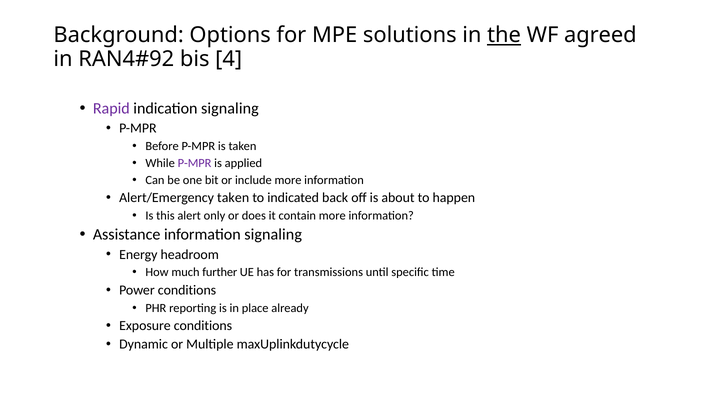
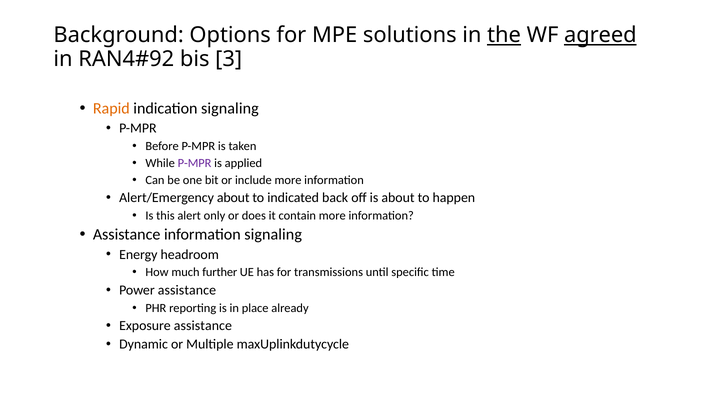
agreed underline: none -> present
4: 4 -> 3
Rapid colour: purple -> orange
Alert/Emergency taken: taken -> about
Power conditions: conditions -> assistance
Exposure conditions: conditions -> assistance
